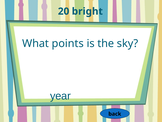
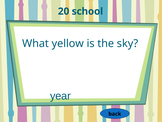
bright: bright -> school
points: points -> yellow
